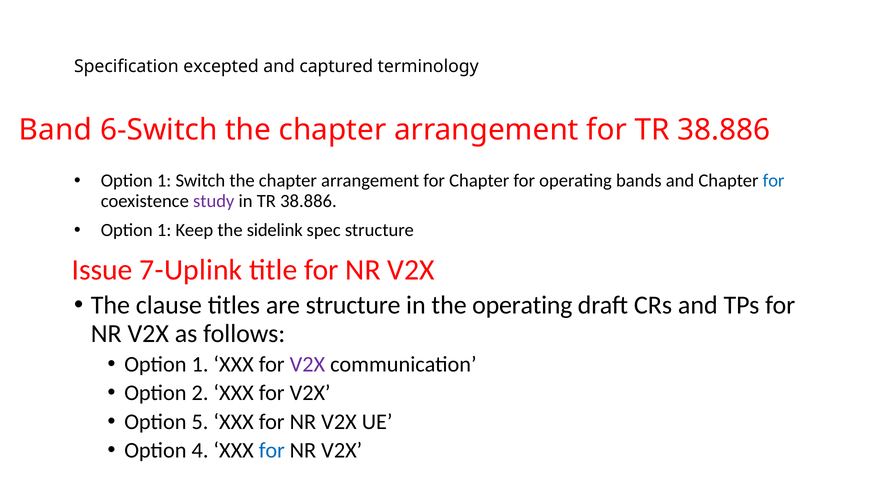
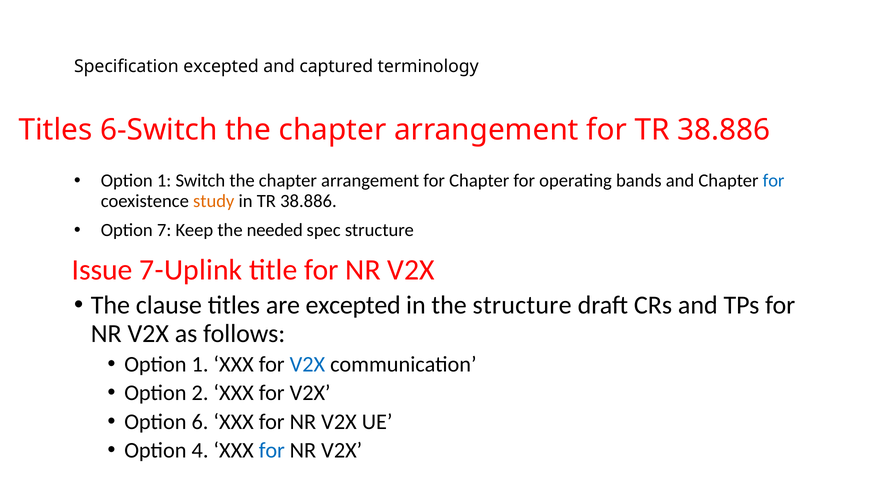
Band at (55, 130): Band -> Titles
study colour: purple -> orange
1 at (164, 230): 1 -> 7
sidelink: sidelink -> needed
are structure: structure -> excepted
the operating: operating -> structure
V2X at (307, 364) colour: purple -> blue
5: 5 -> 6
